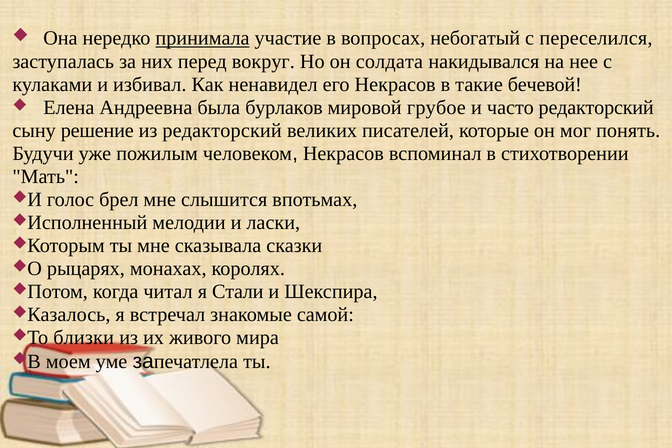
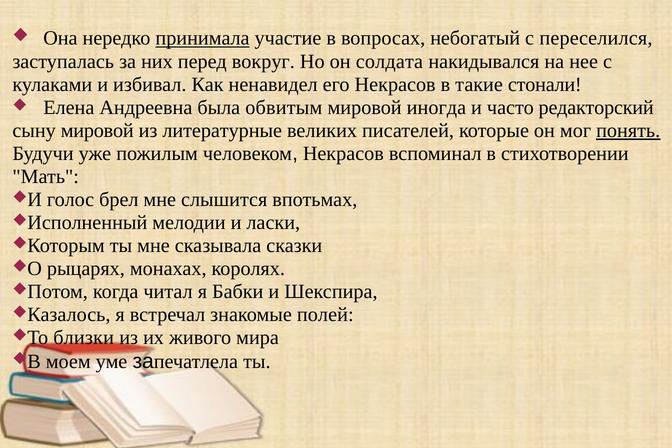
бечевой: бечевой -> стонали
бурлаков: бурлаков -> обвитым
грубое: грубое -> иногда
сыну решение: решение -> мировой
из редакторский: редакторский -> литературные
понять underline: none -> present
Стали: Стали -> Бабки
самой: самой -> полей
